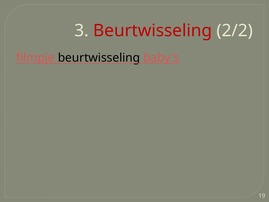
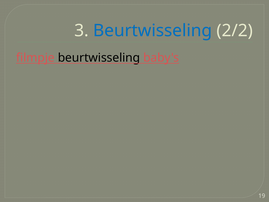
Beurtwisseling at (153, 31) colour: red -> blue
